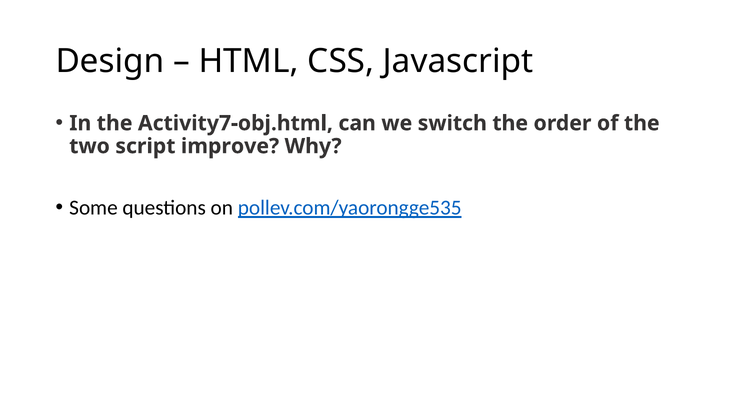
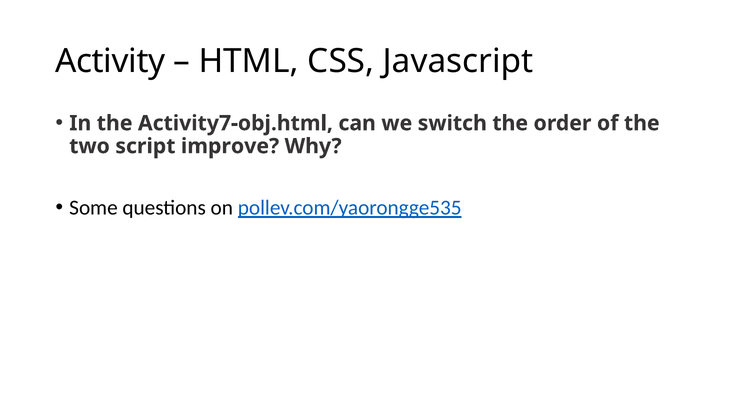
Design: Design -> Activity
